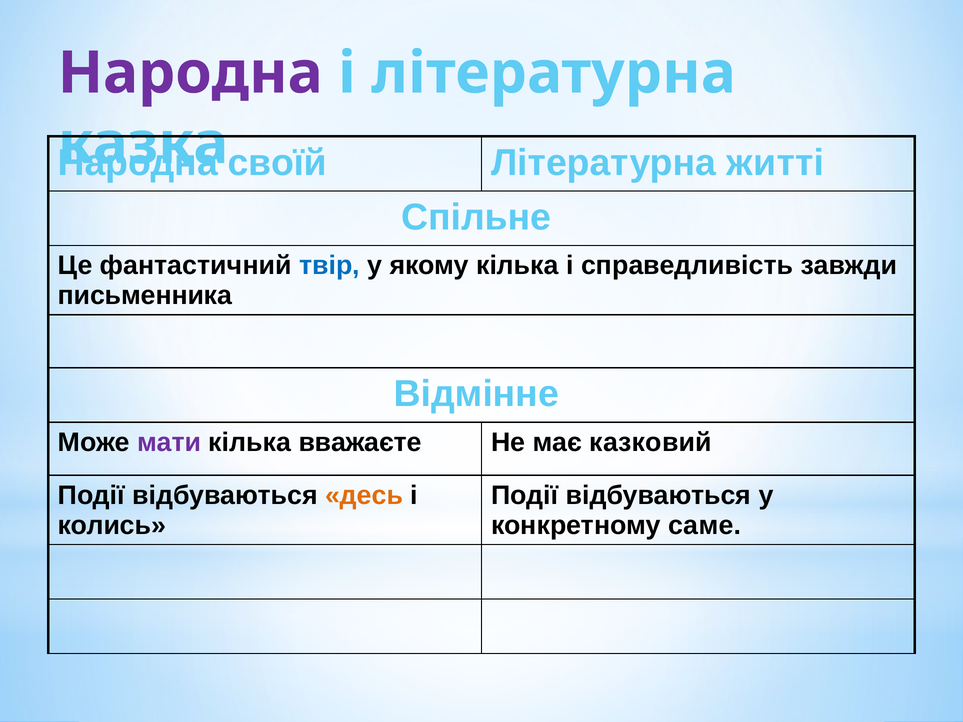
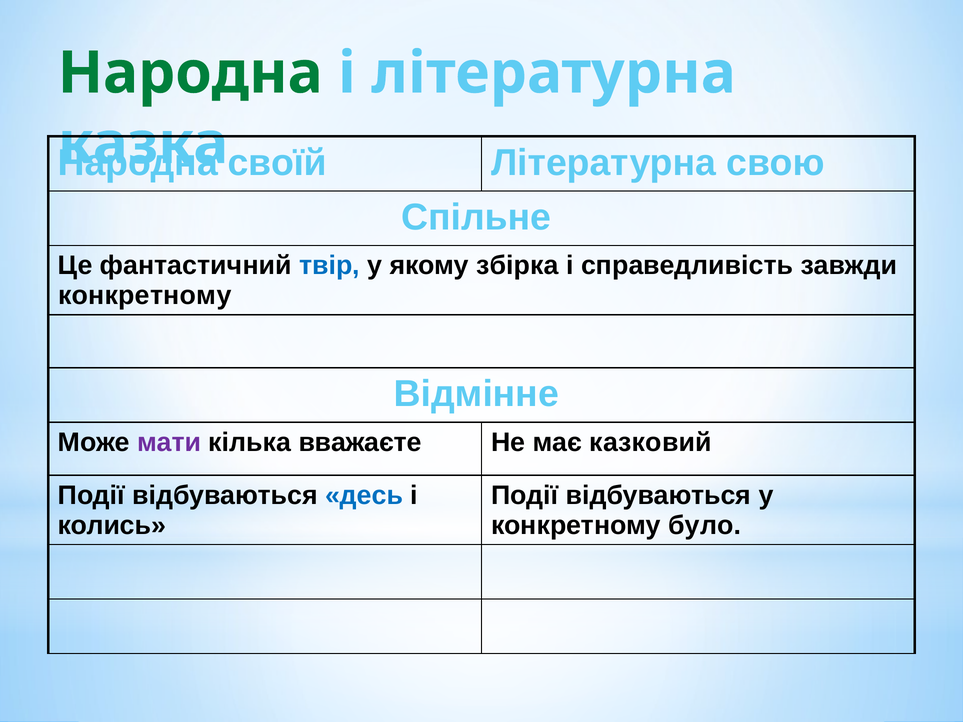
Народна at (190, 73) colour: purple -> green
житті: житті -> свою
якому кілька: кілька -> збірка
письменника at (145, 296): письменника -> конкретному
десь colour: orange -> blue
саме: саме -> було
